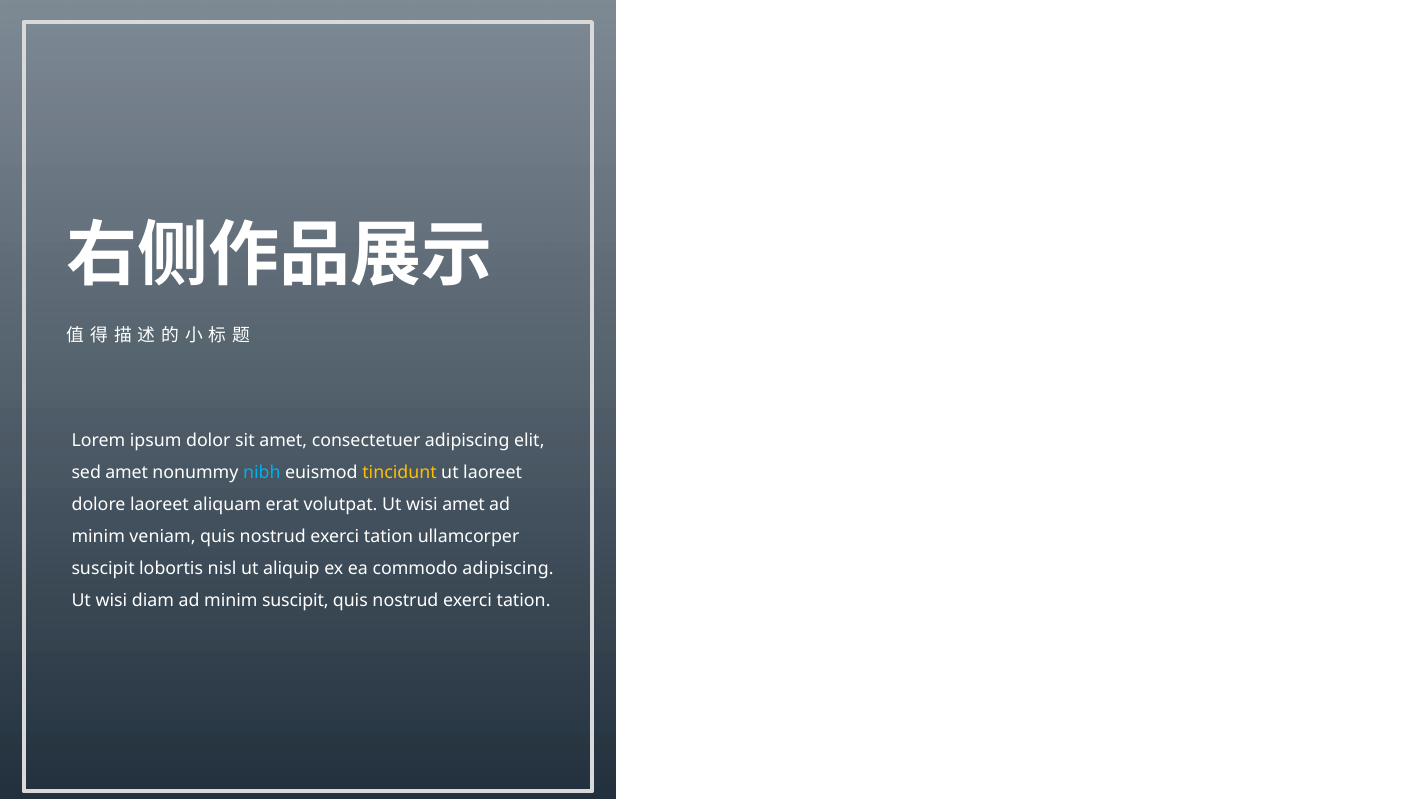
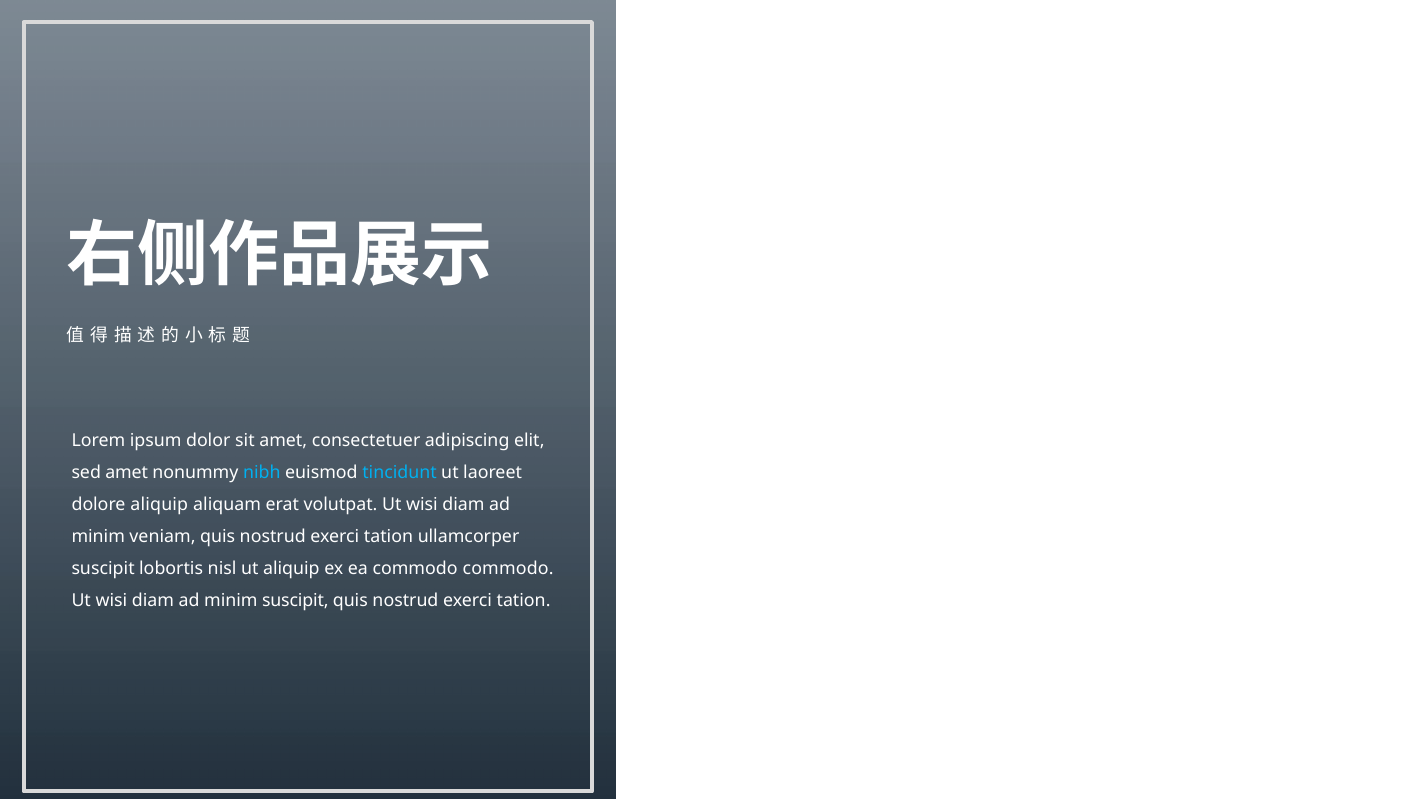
tincidunt colour: yellow -> light blue
dolore laoreet: laoreet -> aliquip
volutpat Ut wisi amet: amet -> diam
commodo adipiscing: adipiscing -> commodo
